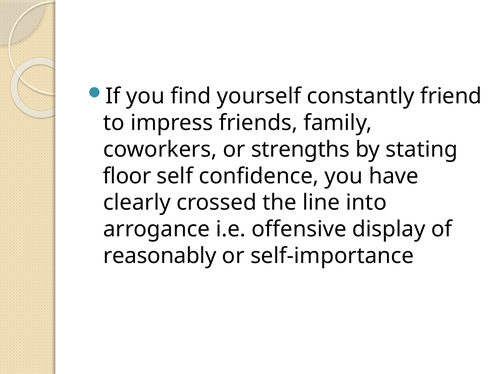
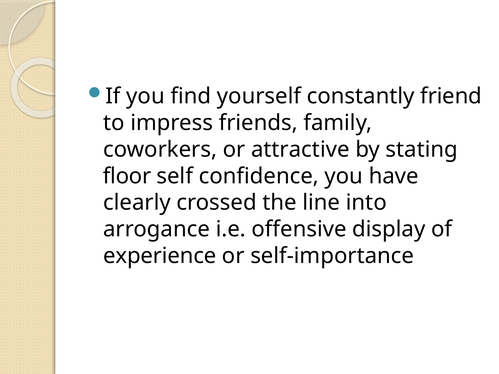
strengths: strengths -> attractive
reasonably: reasonably -> experience
